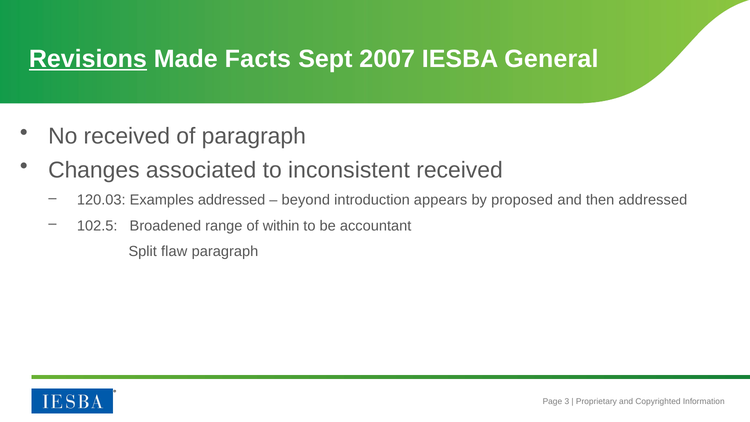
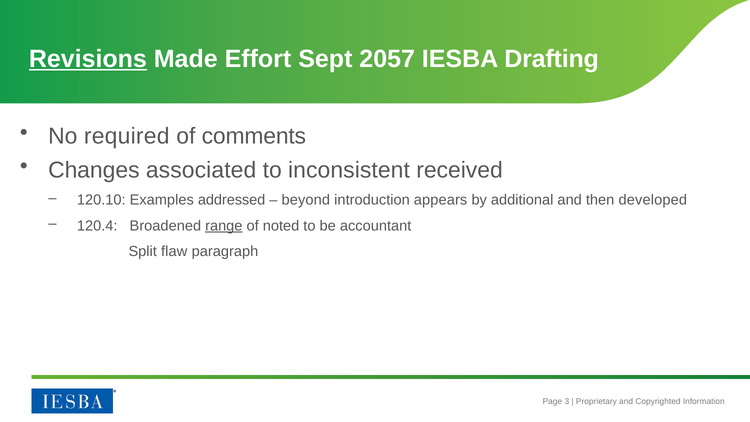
Facts: Facts -> Effort
2007: 2007 -> 2057
General: General -> Drafting
No received: received -> required
of paragraph: paragraph -> comments
120.03: 120.03 -> 120.10
proposed: proposed -> additional
then addressed: addressed -> developed
102.5: 102.5 -> 120.4
range underline: none -> present
within: within -> noted
